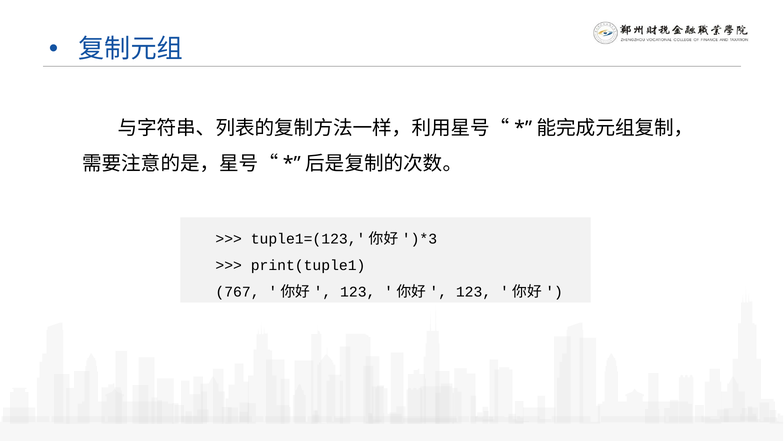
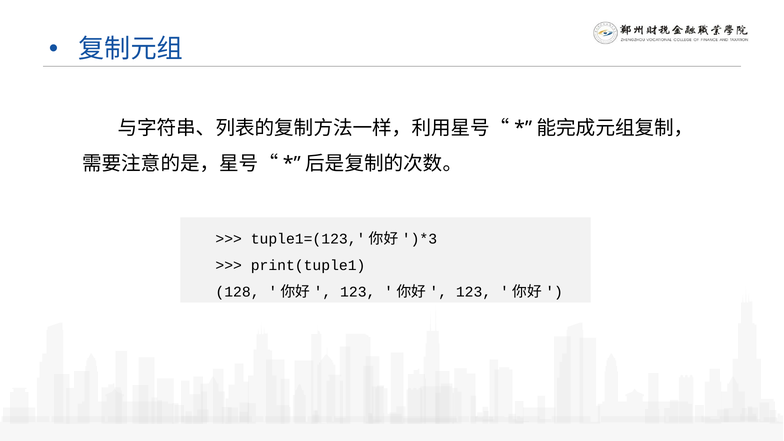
767: 767 -> 128
